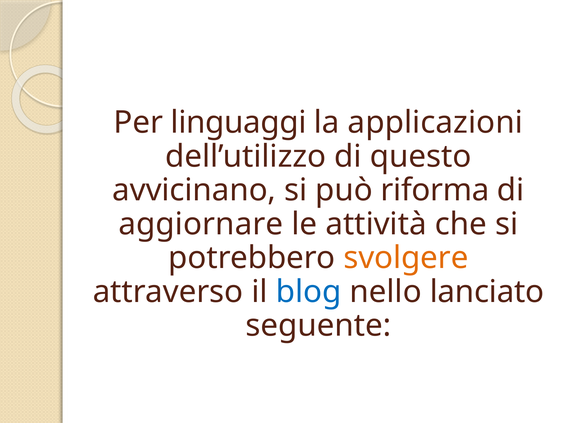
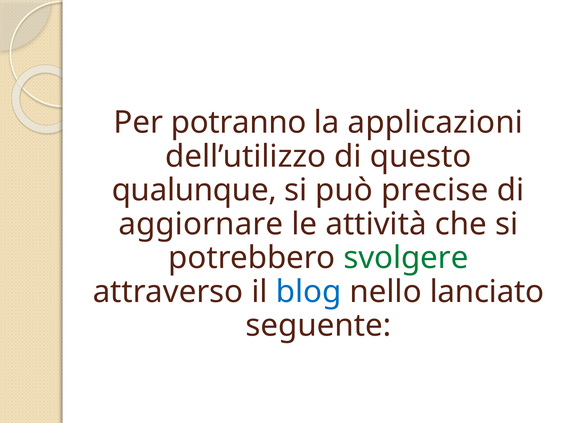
linguaggi: linguaggi -> potranno
avvicinano: avvicinano -> qualunque
riforma: riforma -> precise
svolgere colour: orange -> green
